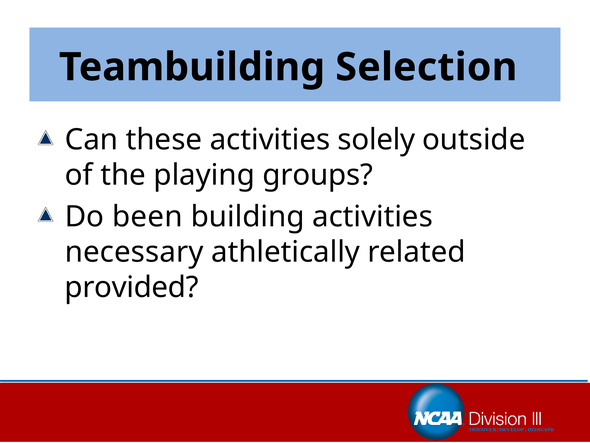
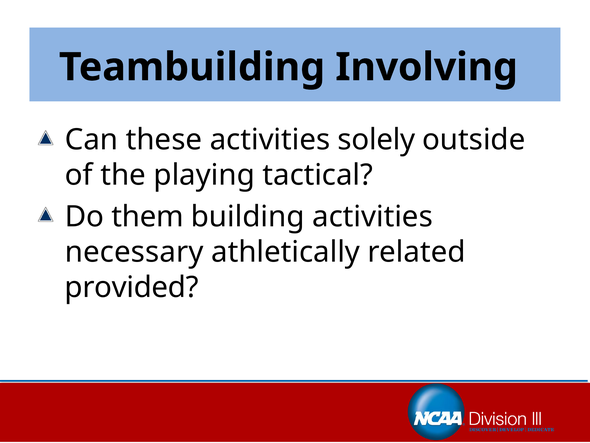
Selection: Selection -> Involving
groups: groups -> tactical
been: been -> them
